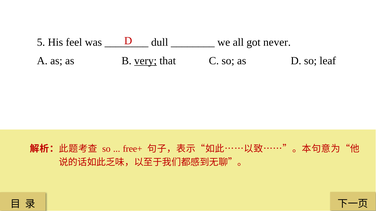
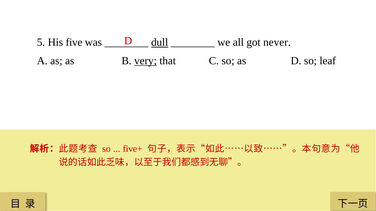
feel: feel -> five
dull underline: none -> present
free+: free+ -> five+
